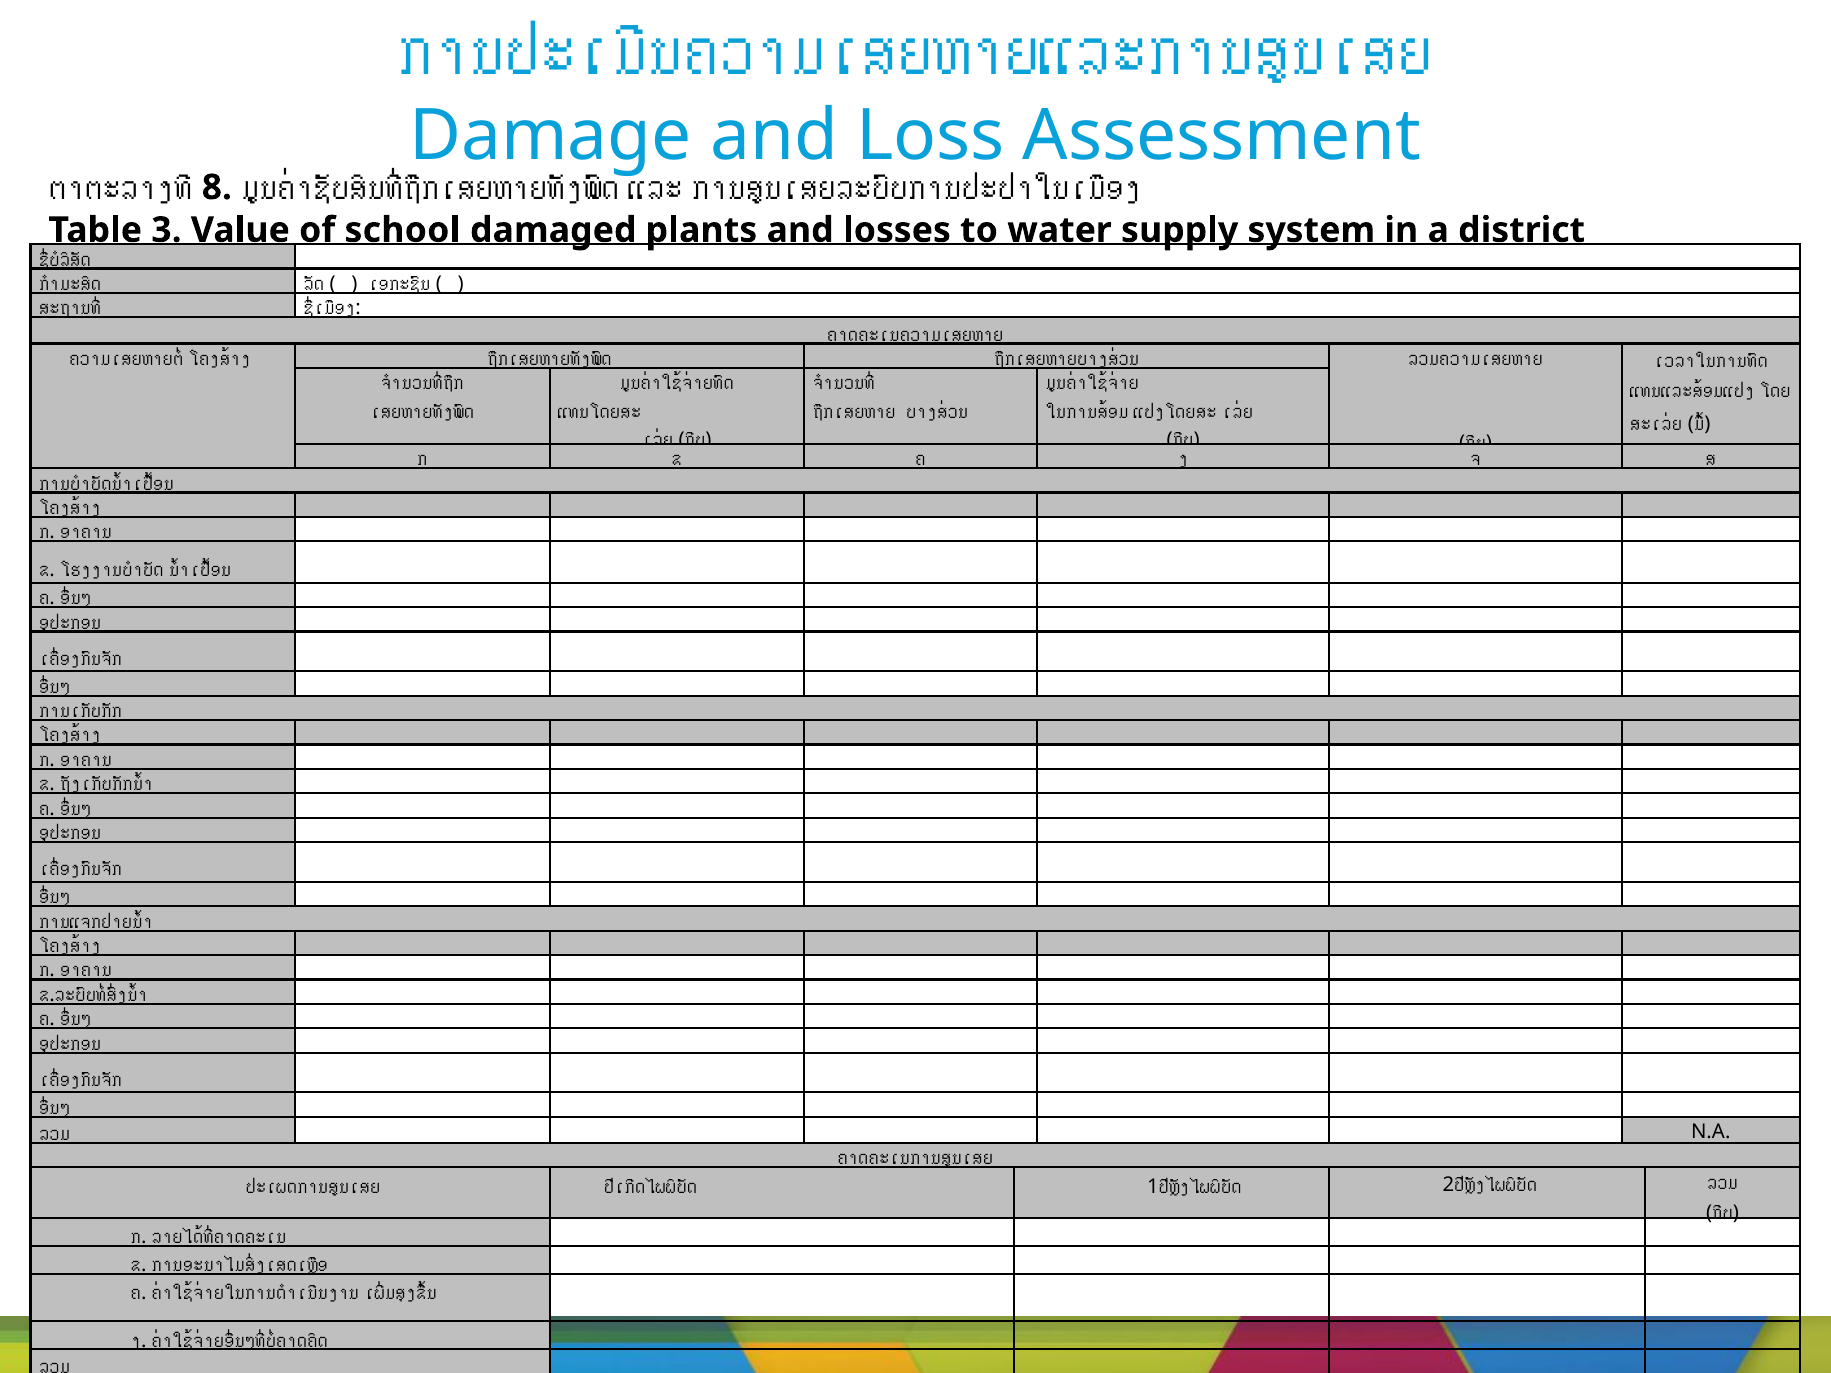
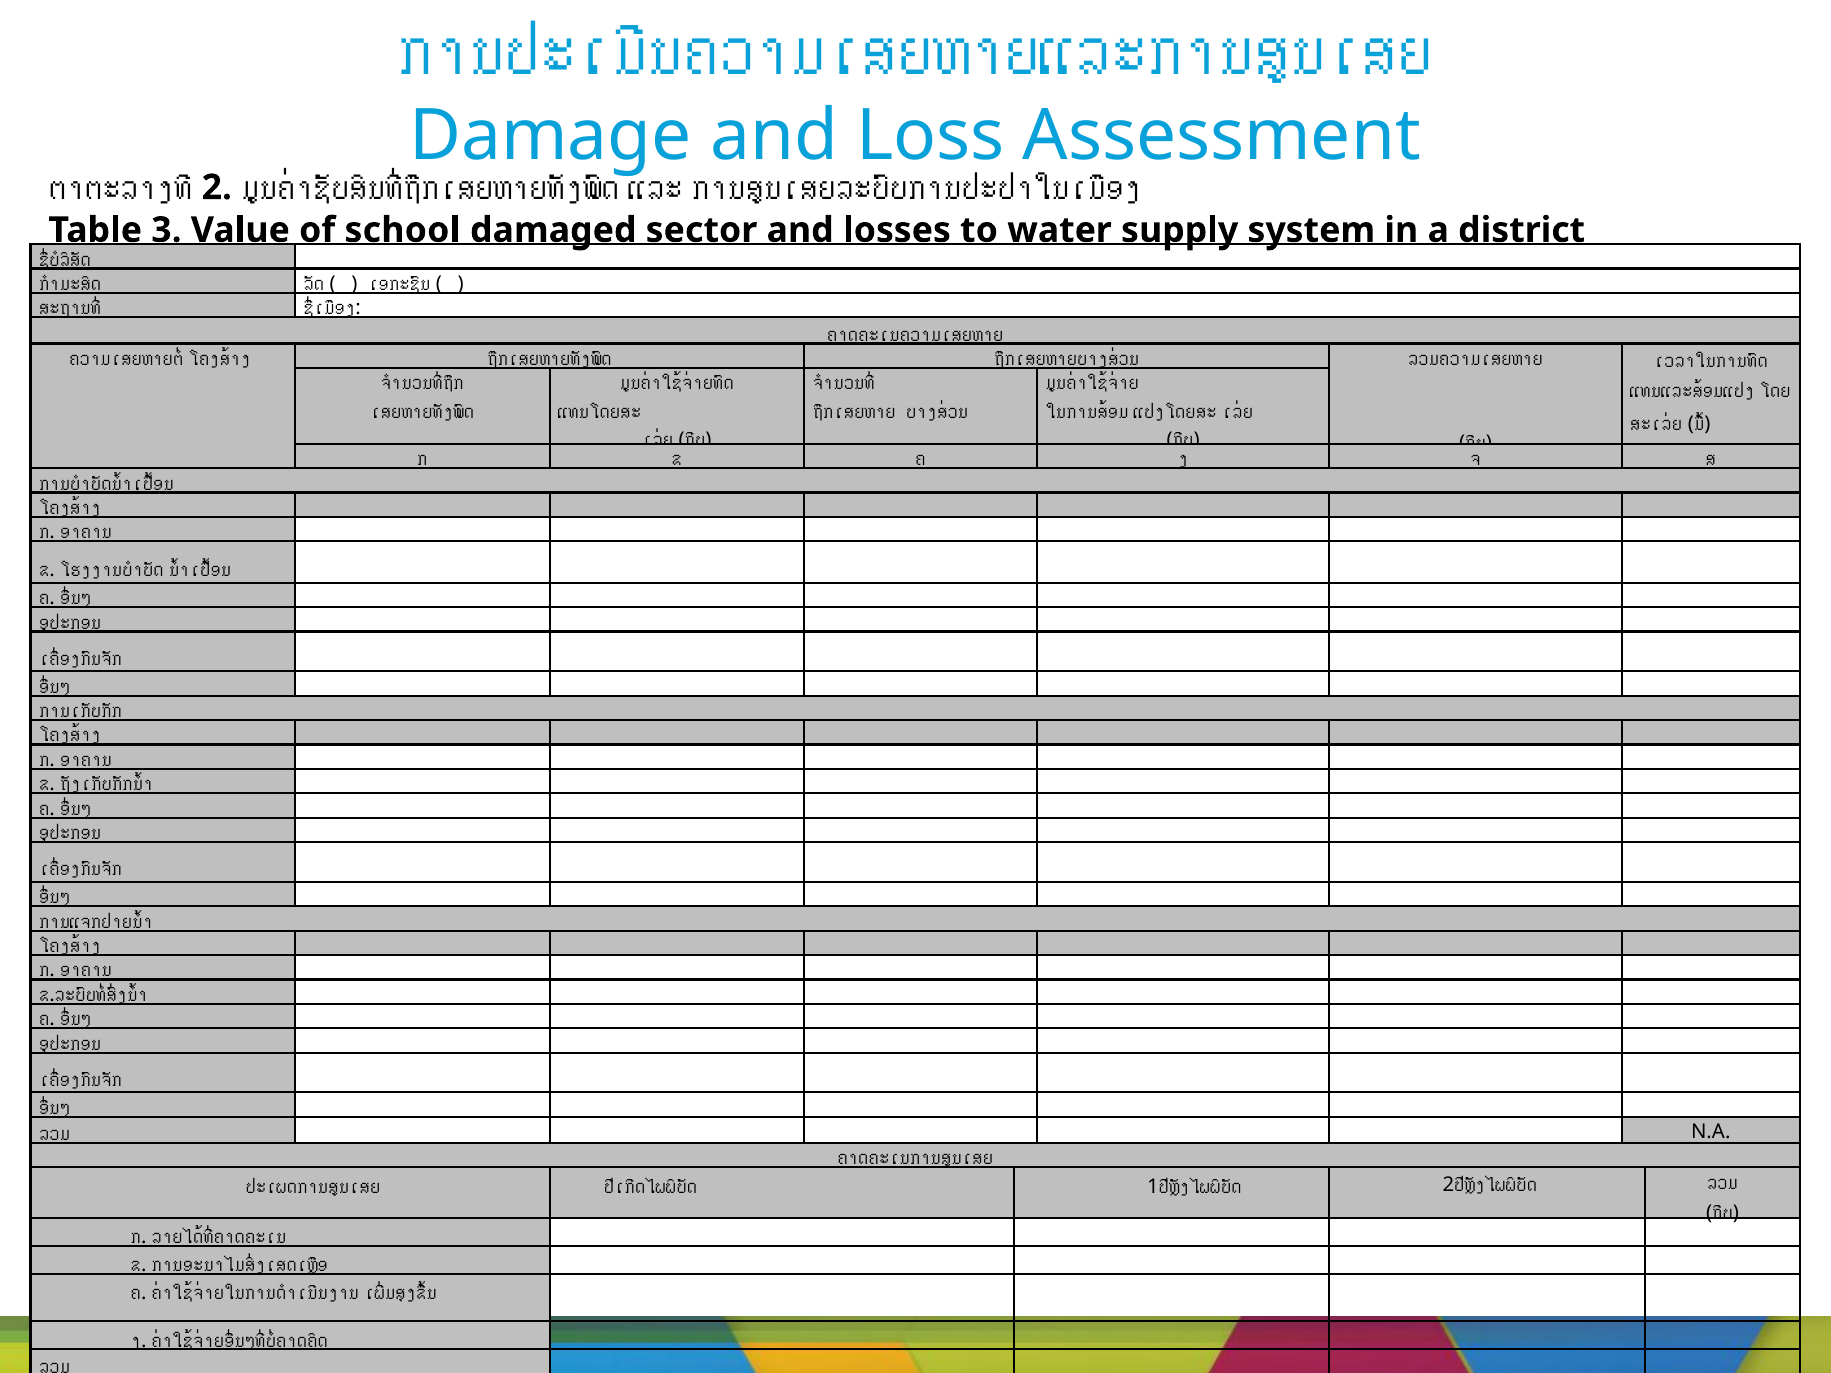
8 at (217, 187): 8 -> 2
plants: plants -> sector
